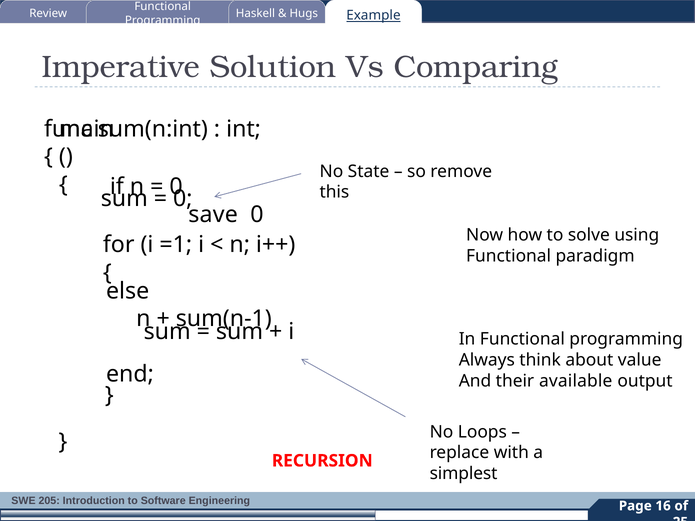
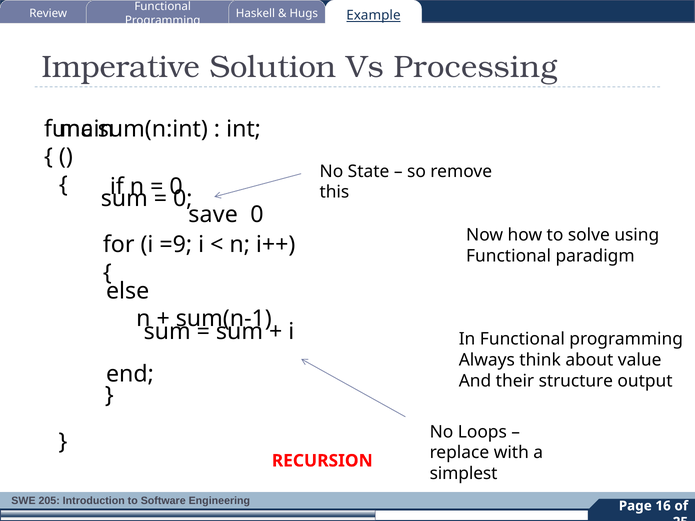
Comparing: Comparing -> Processing
=1: =1 -> =9
available: available -> structure
